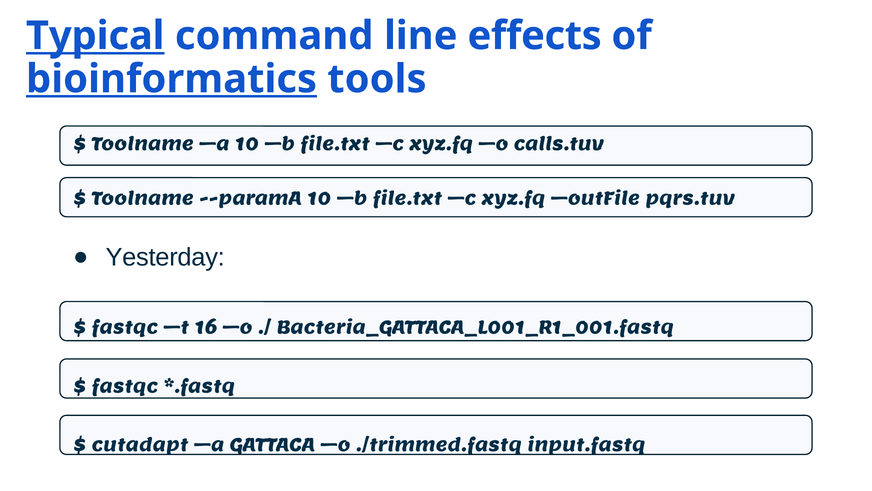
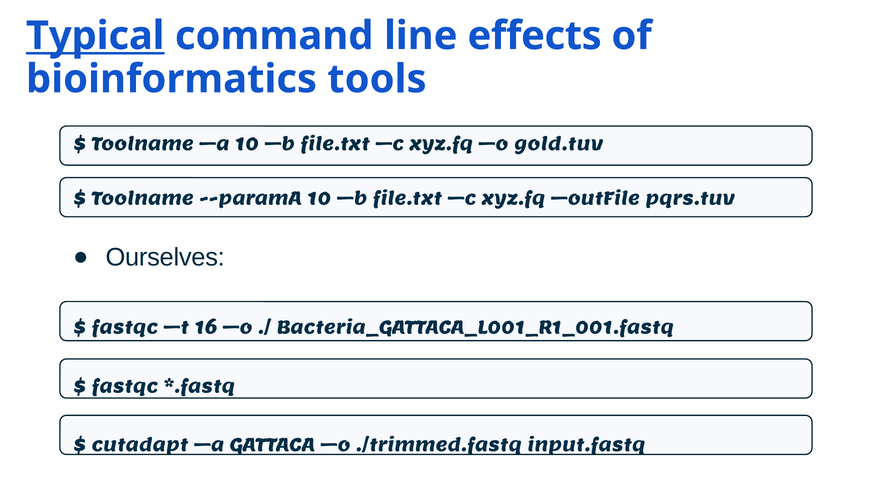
bioinformatics underline: present -> none
calls.tuv: calls.tuv -> gold.tuv
Yesterday: Yesterday -> Ourselves
